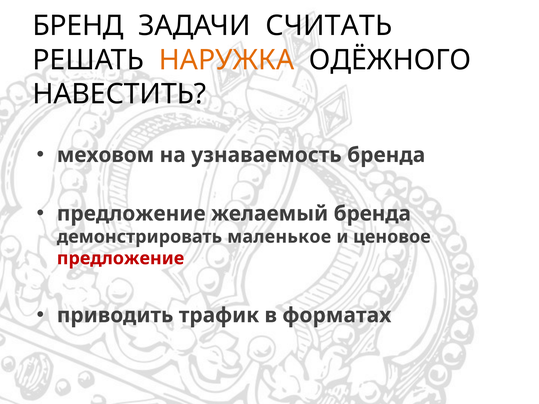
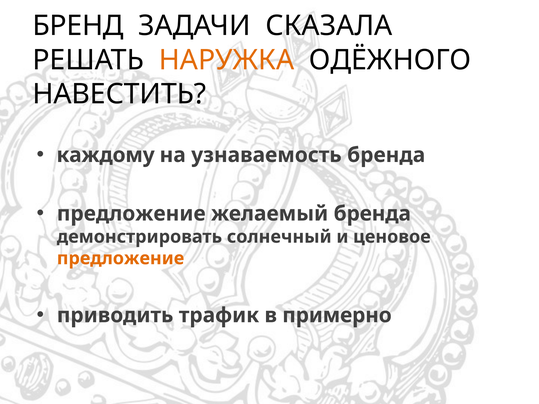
СЧИТАТЬ: СЧИТАТЬ -> СКАЗАЛА
меховом: меховом -> каждому
маленькое: маленькое -> солнечный
предложение at (121, 258) colour: red -> orange
форматах: форматах -> примерно
